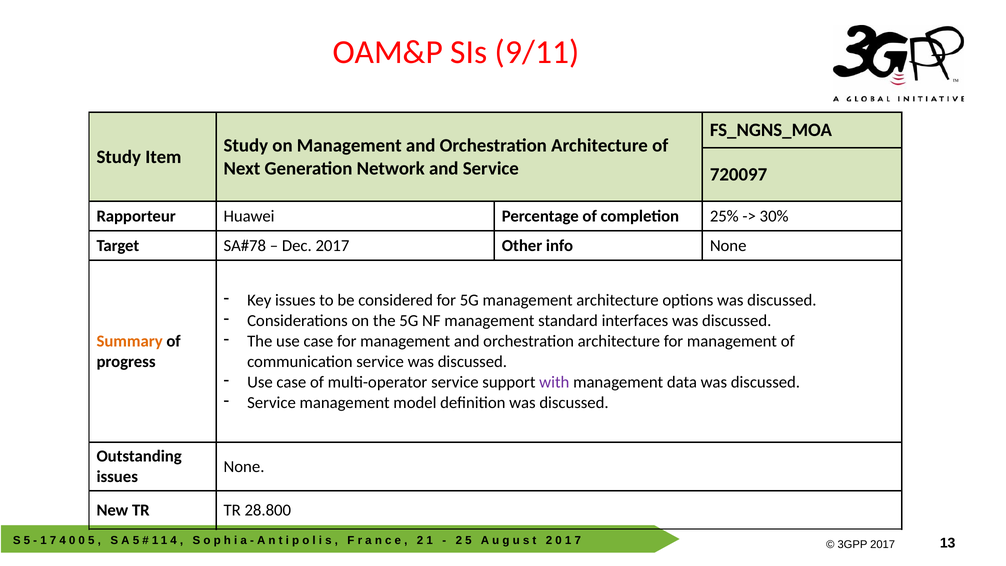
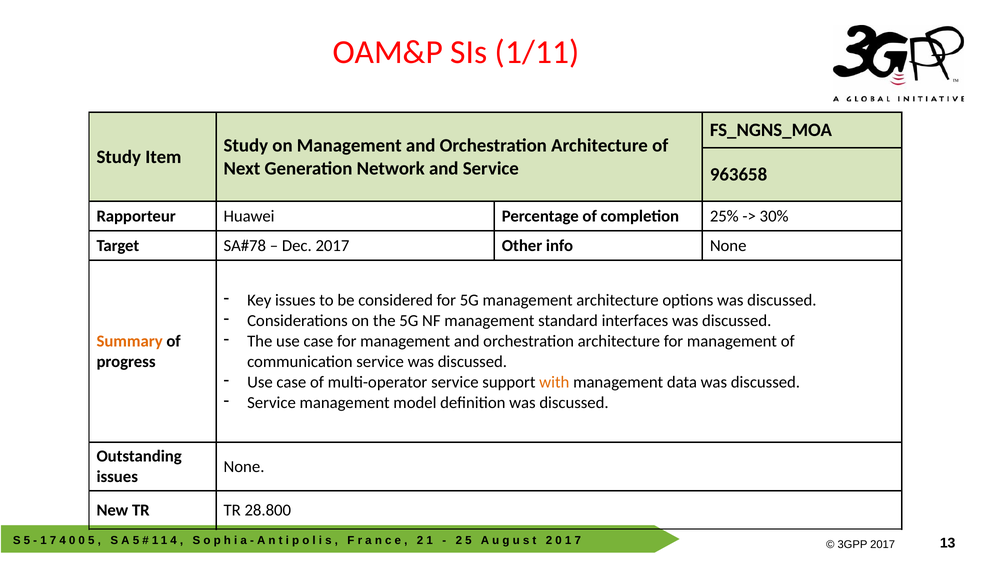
9/11: 9/11 -> 1/11
720097: 720097 -> 963658
with colour: purple -> orange
